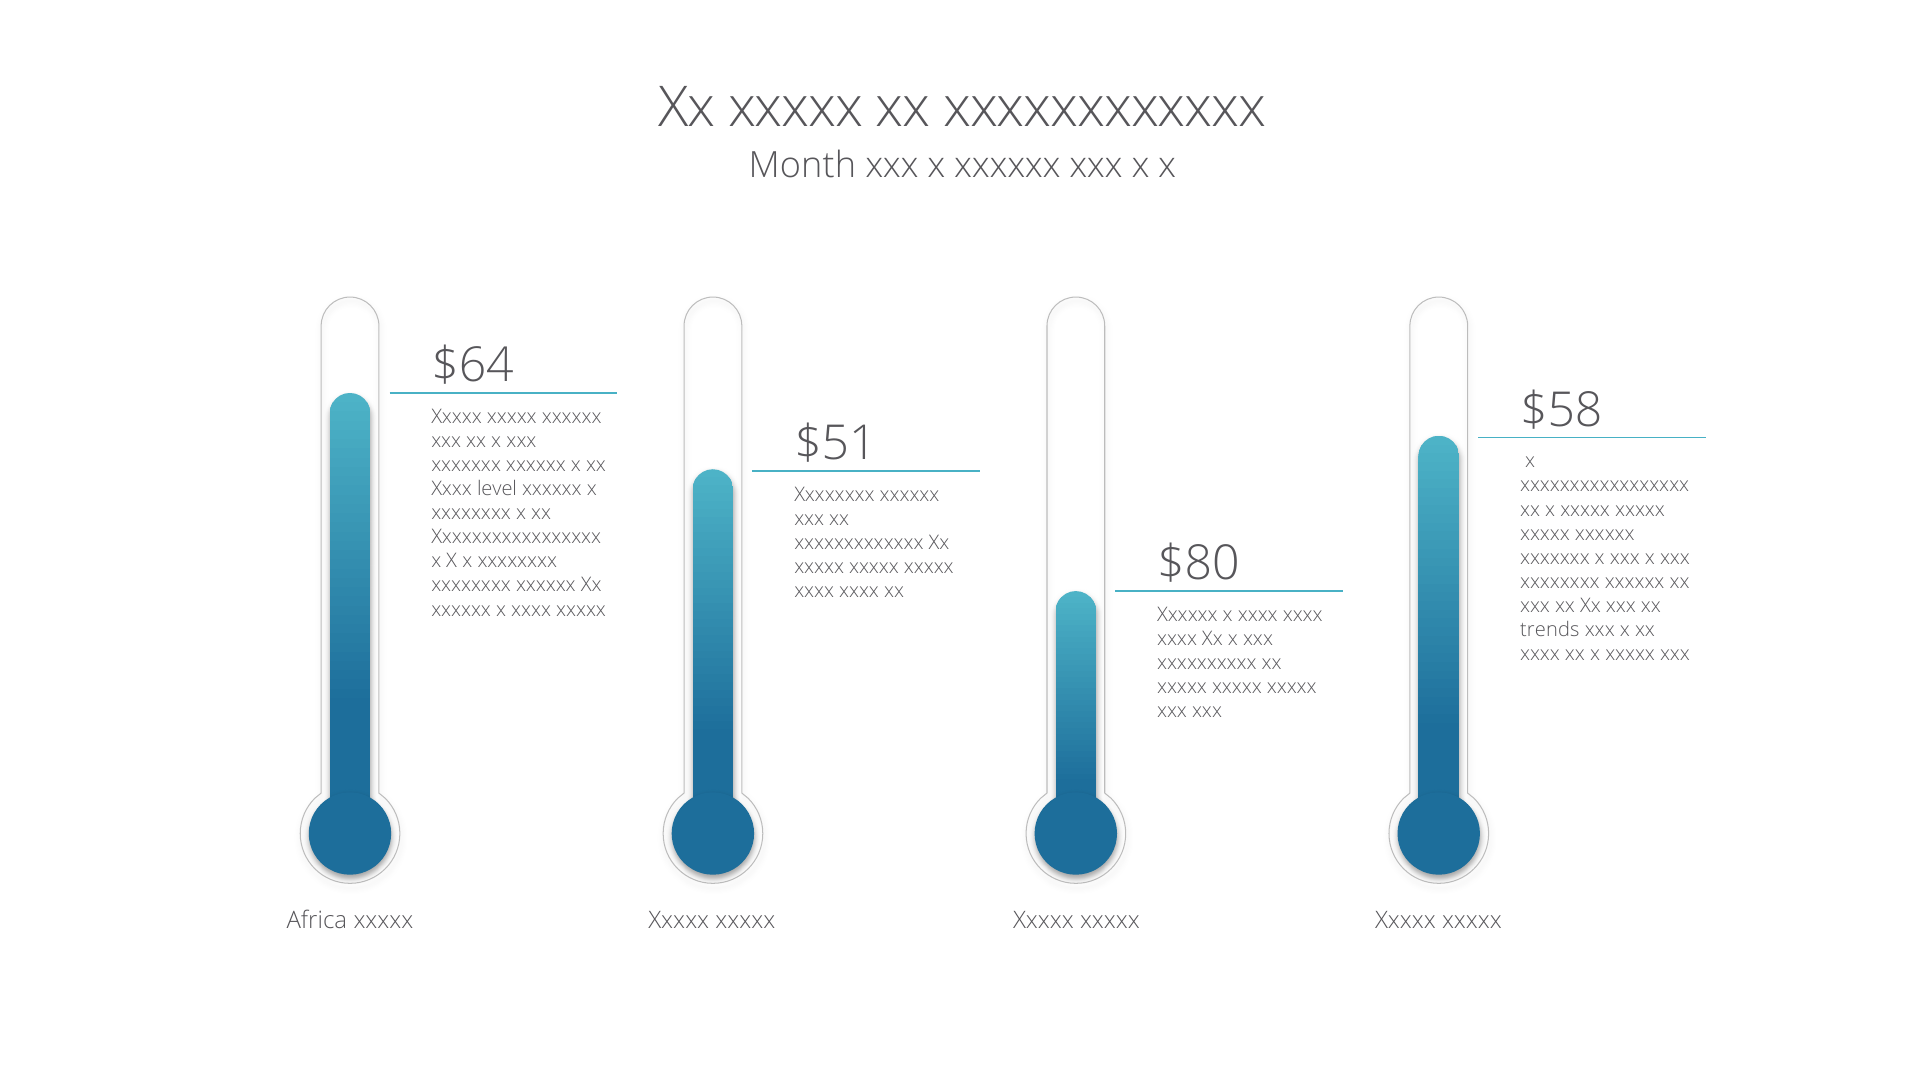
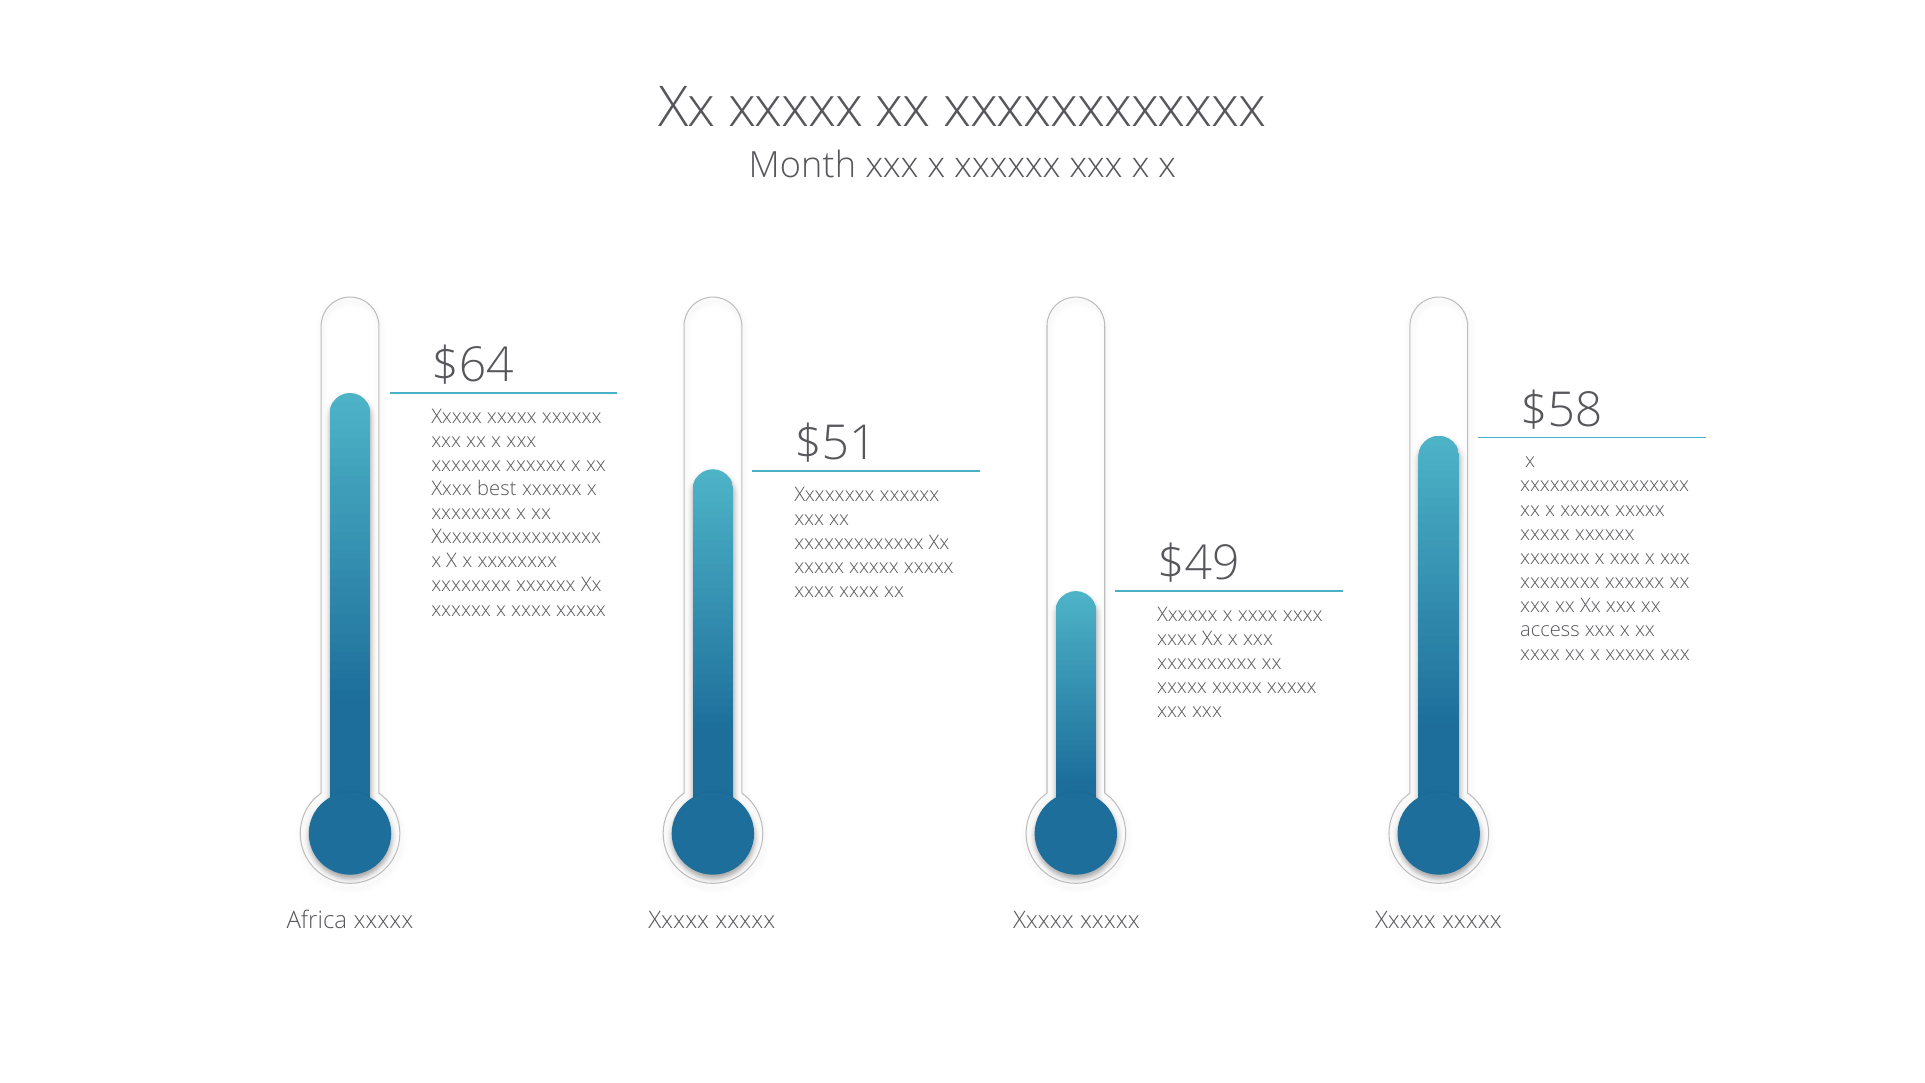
level: level -> best
$80: $80 -> $49
trends: trends -> access
